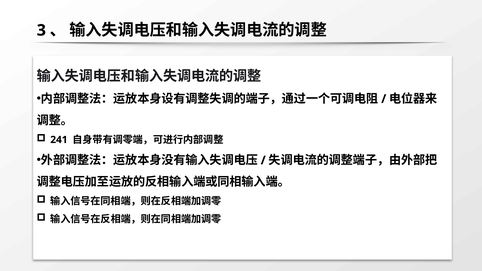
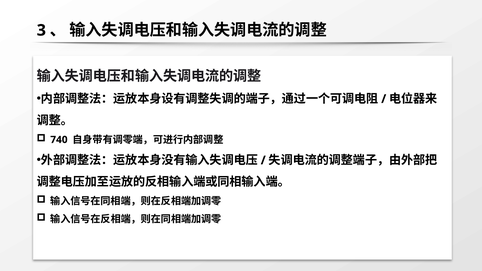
241: 241 -> 740
